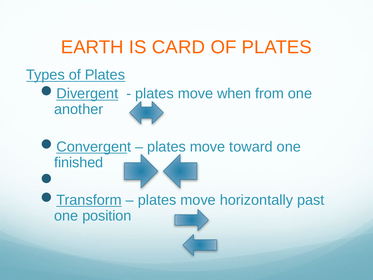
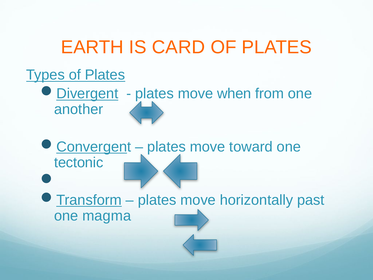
finished: finished -> tectonic
position: position -> magma
